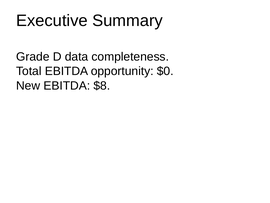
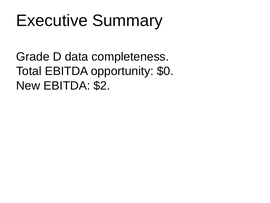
$8: $8 -> $2
